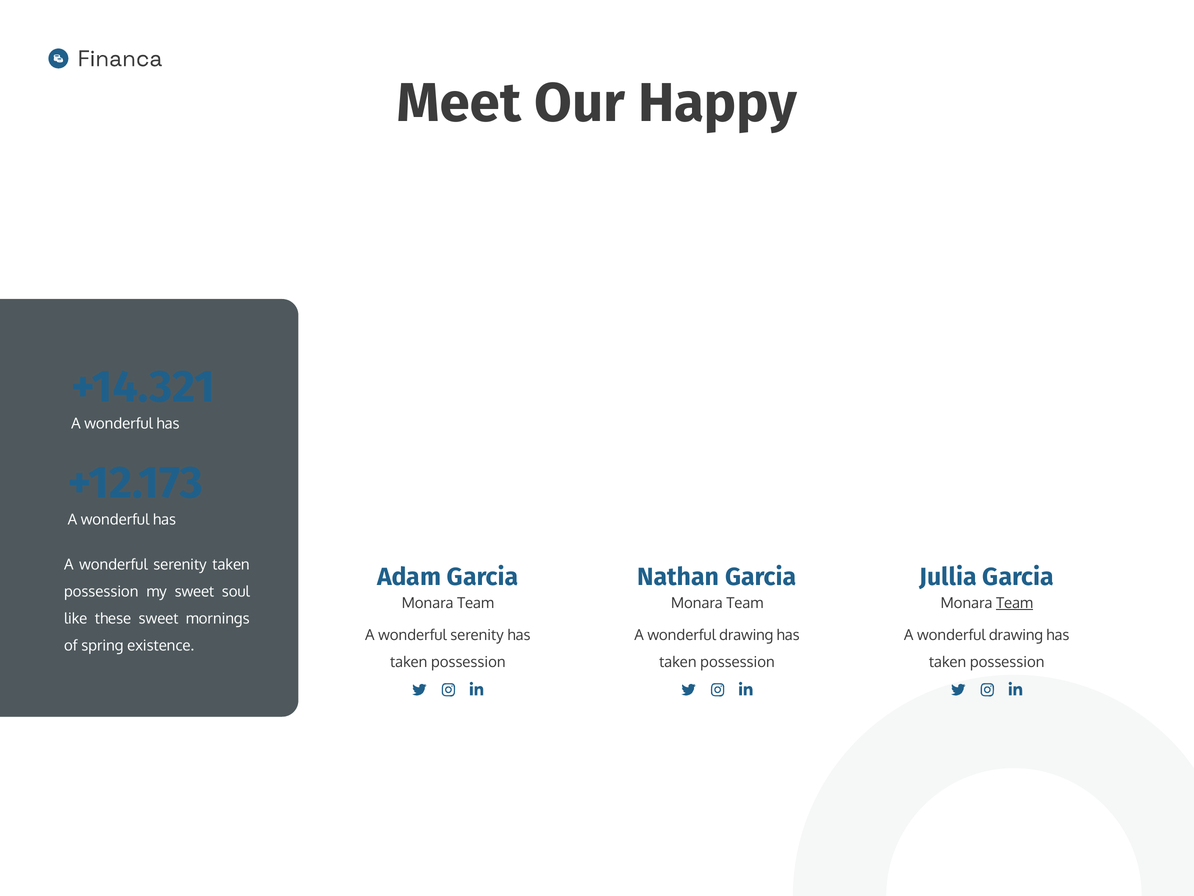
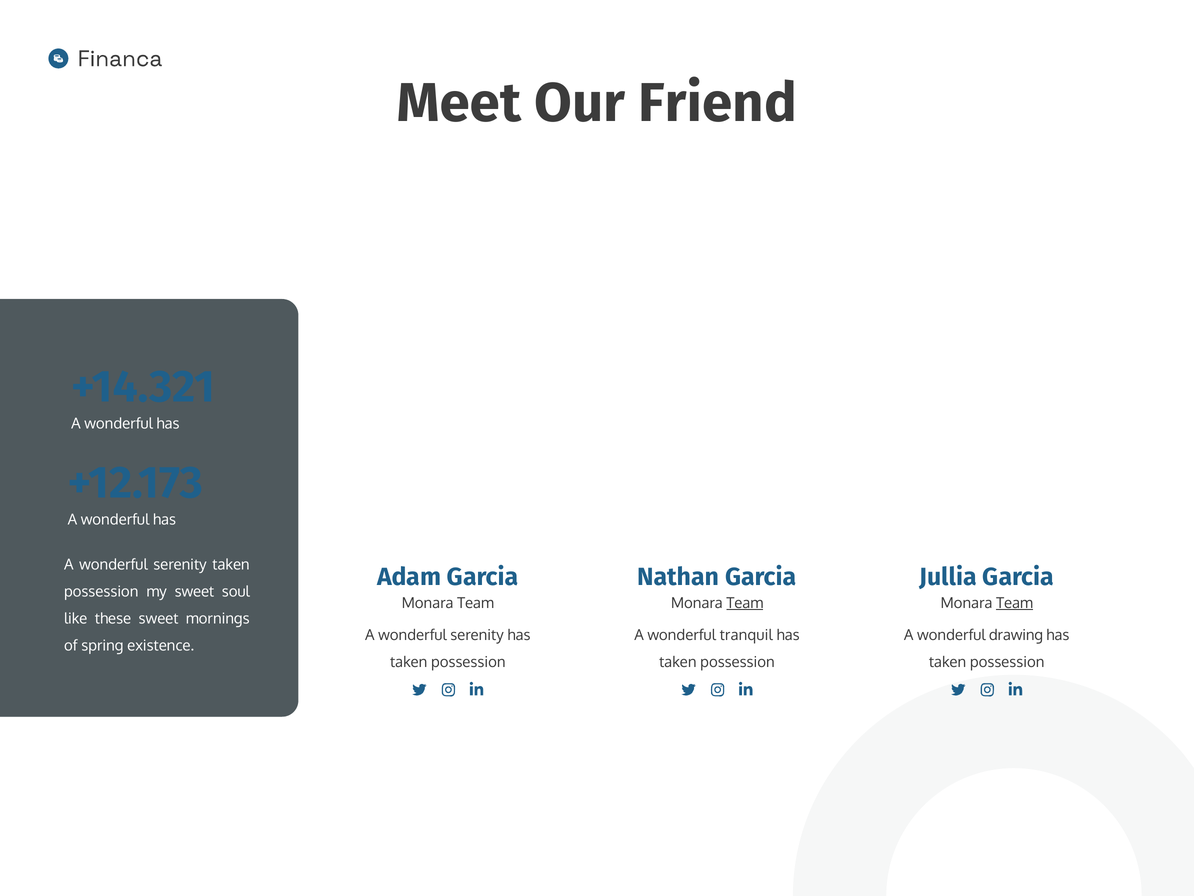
Happy: Happy -> Friend
Team at (745, 603) underline: none -> present
drawing at (746, 635): drawing -> tranquil
